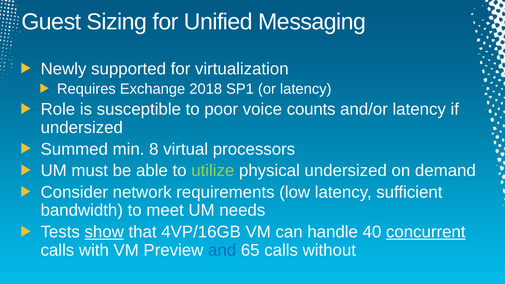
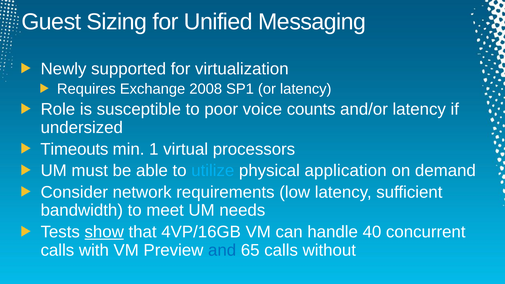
2018: 2018 -> 2008
Summed: Summed -> Timeouts
8: 8 -> 1
utilize colour: light green -> light blue
physical undersized: undersized -> application
concurrent underline: present -> none
